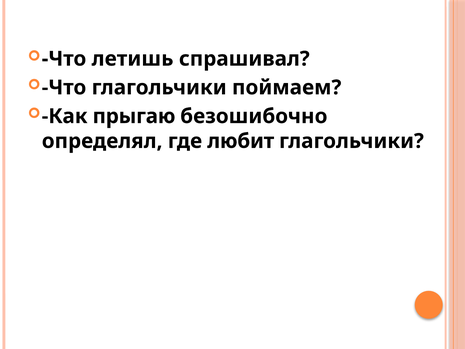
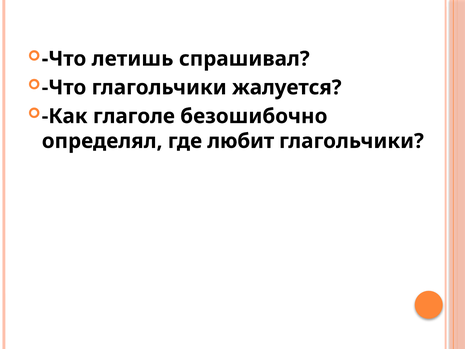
поймаем: поймаем -> жалуется
прыгаю: прыгаю -> глаголе
